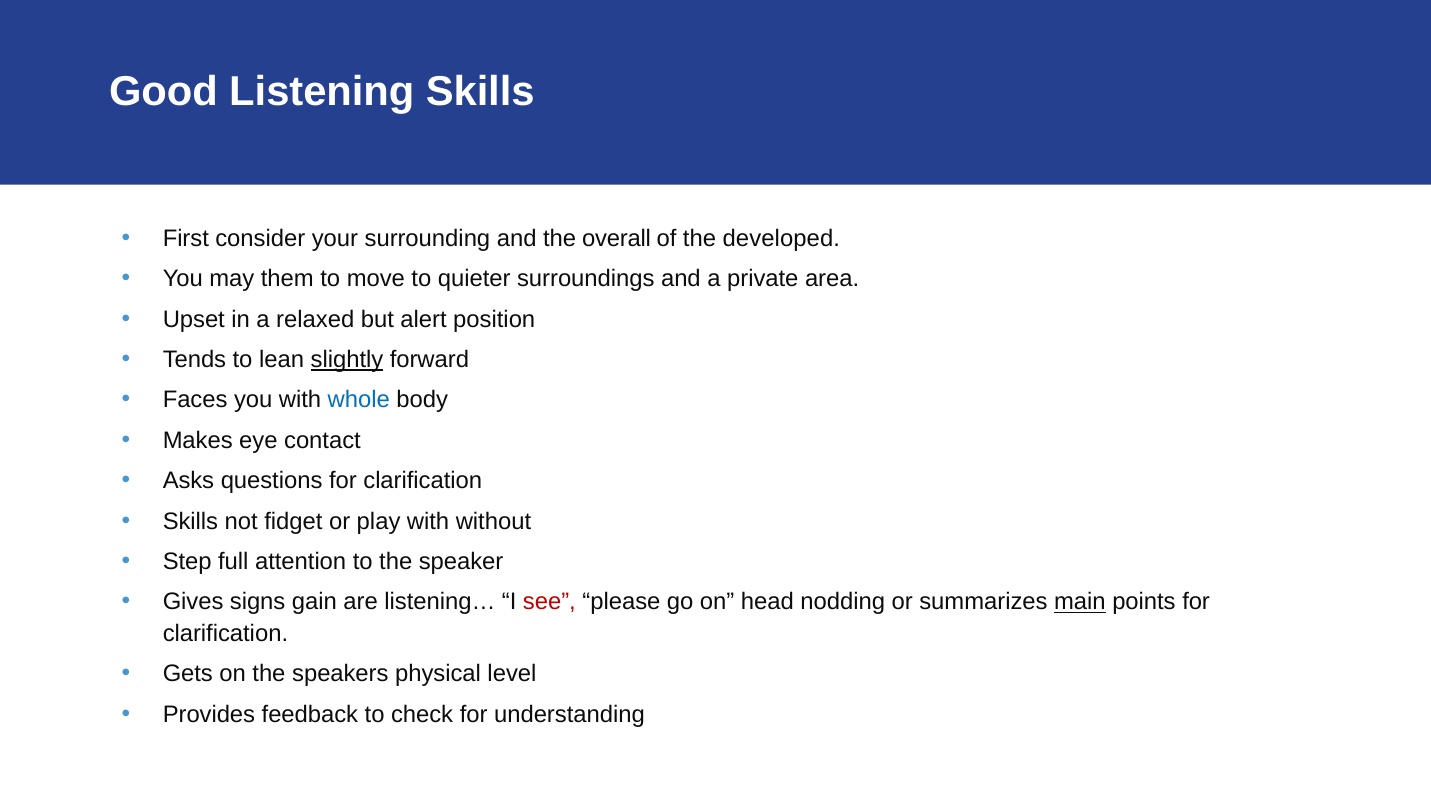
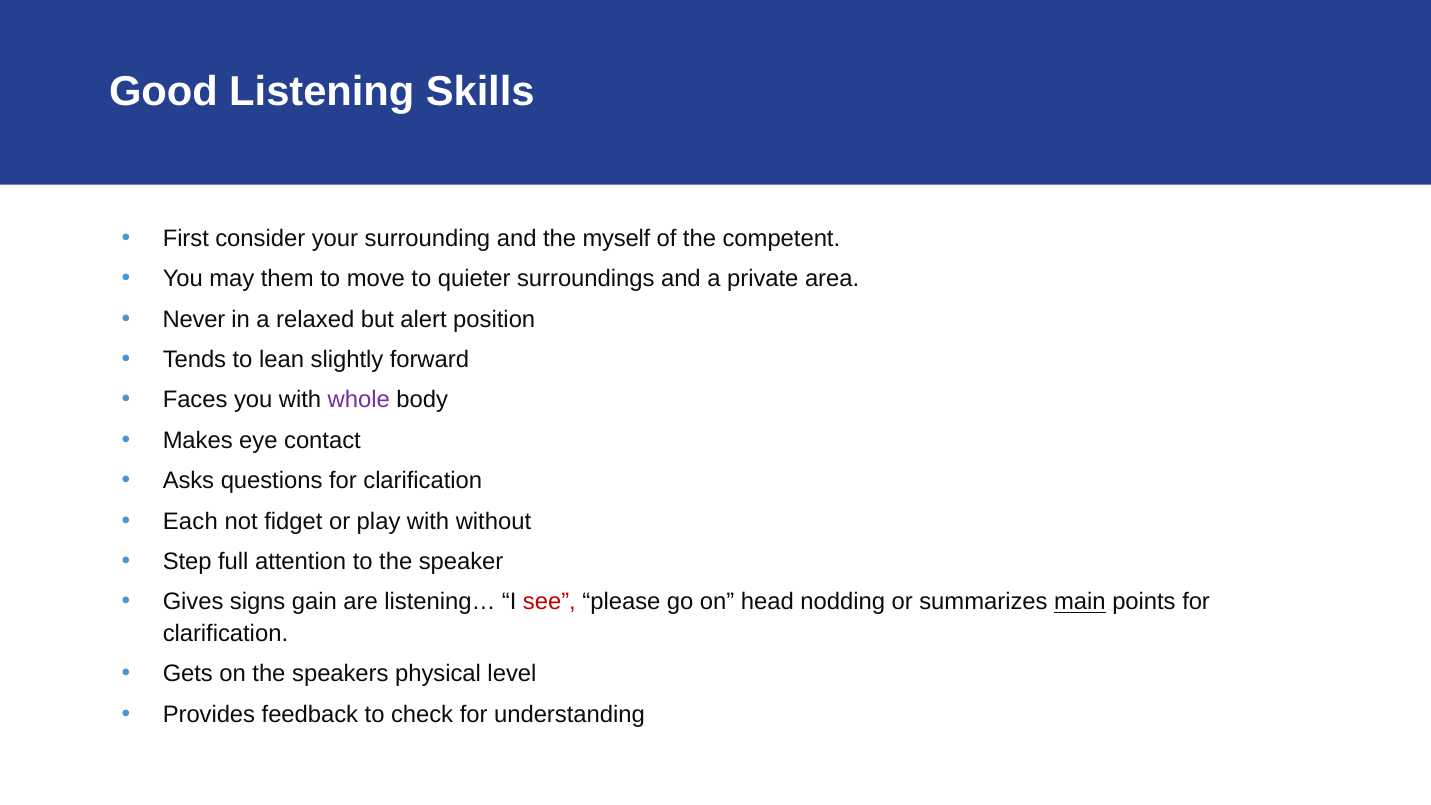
overall: overall -> myself
developed: developed -> competent
Upset: Upset -> Never
slightly underline: present -> none
whole colour: blue -> purple
Skills at (190, 521): Skills -> Each
